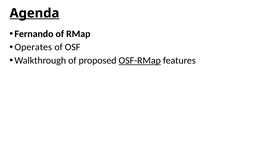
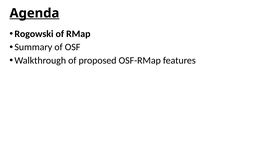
Fernando: Fernando -> Rogowski
Operates: Operates -> Summary
OSF-RMap underline: present -> none
